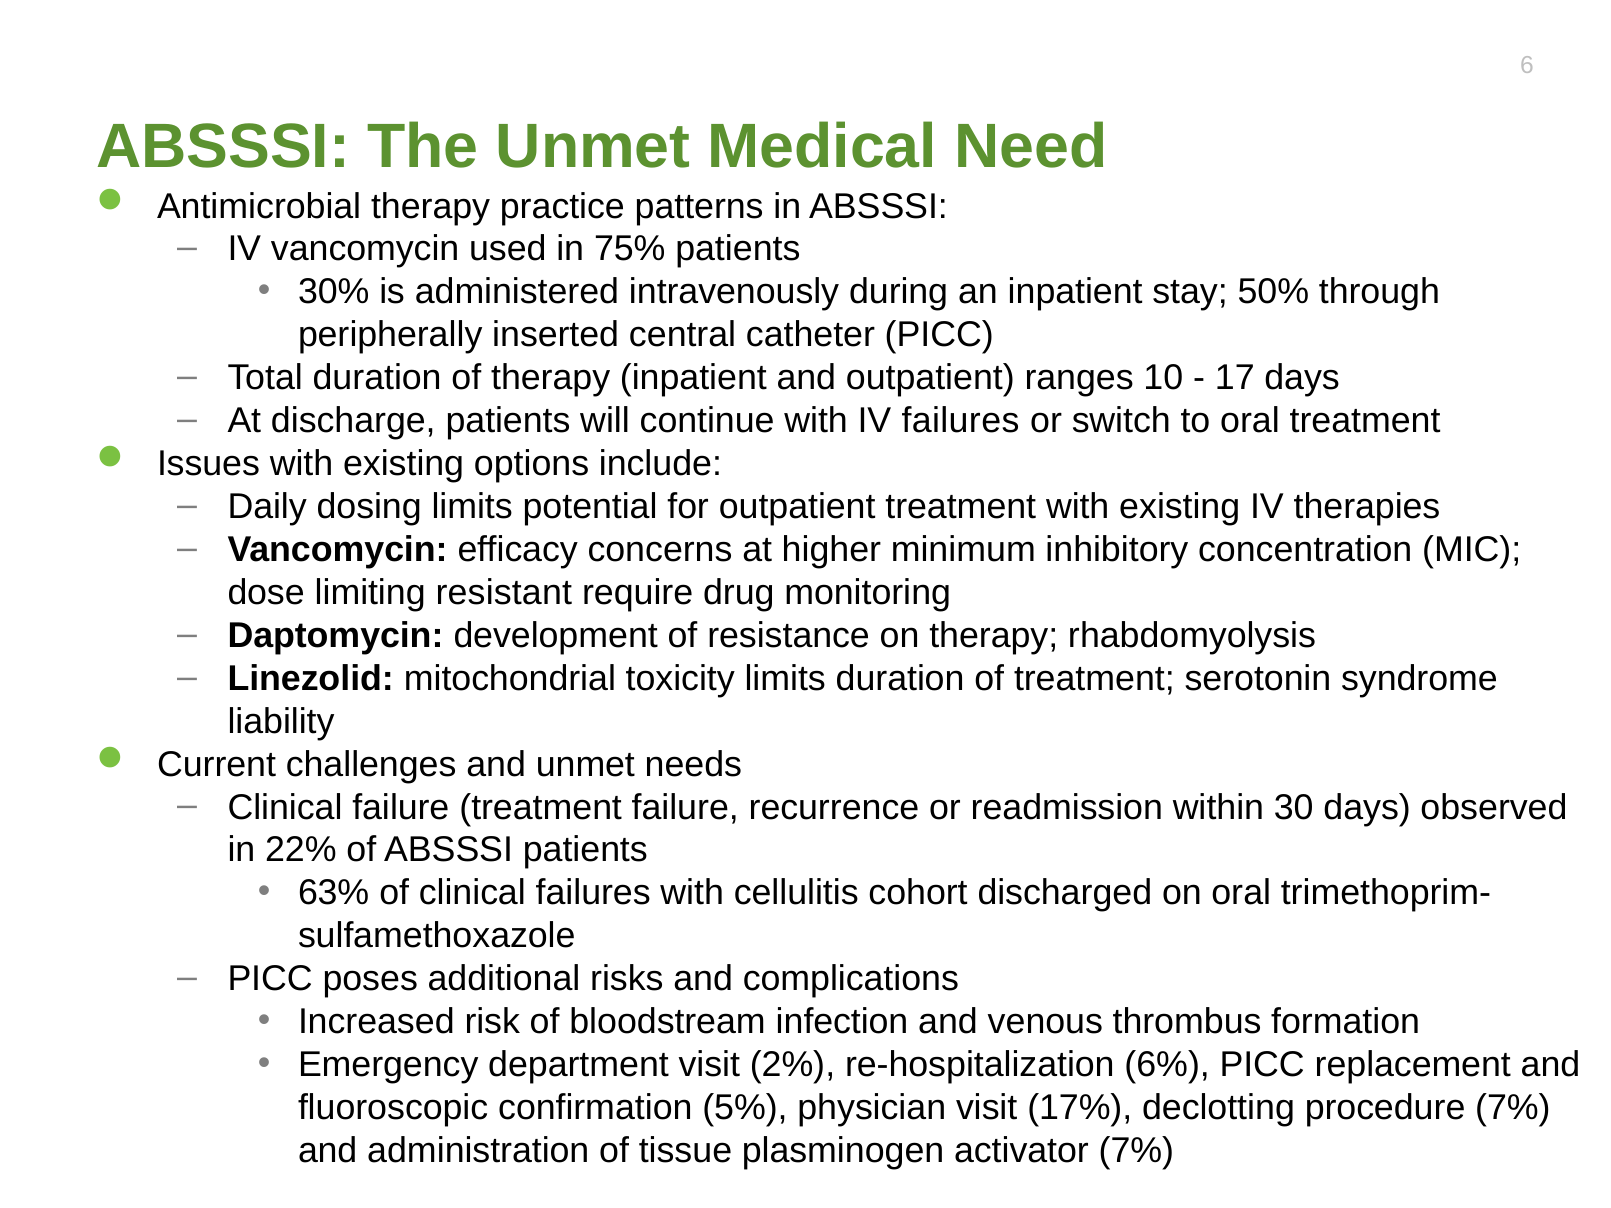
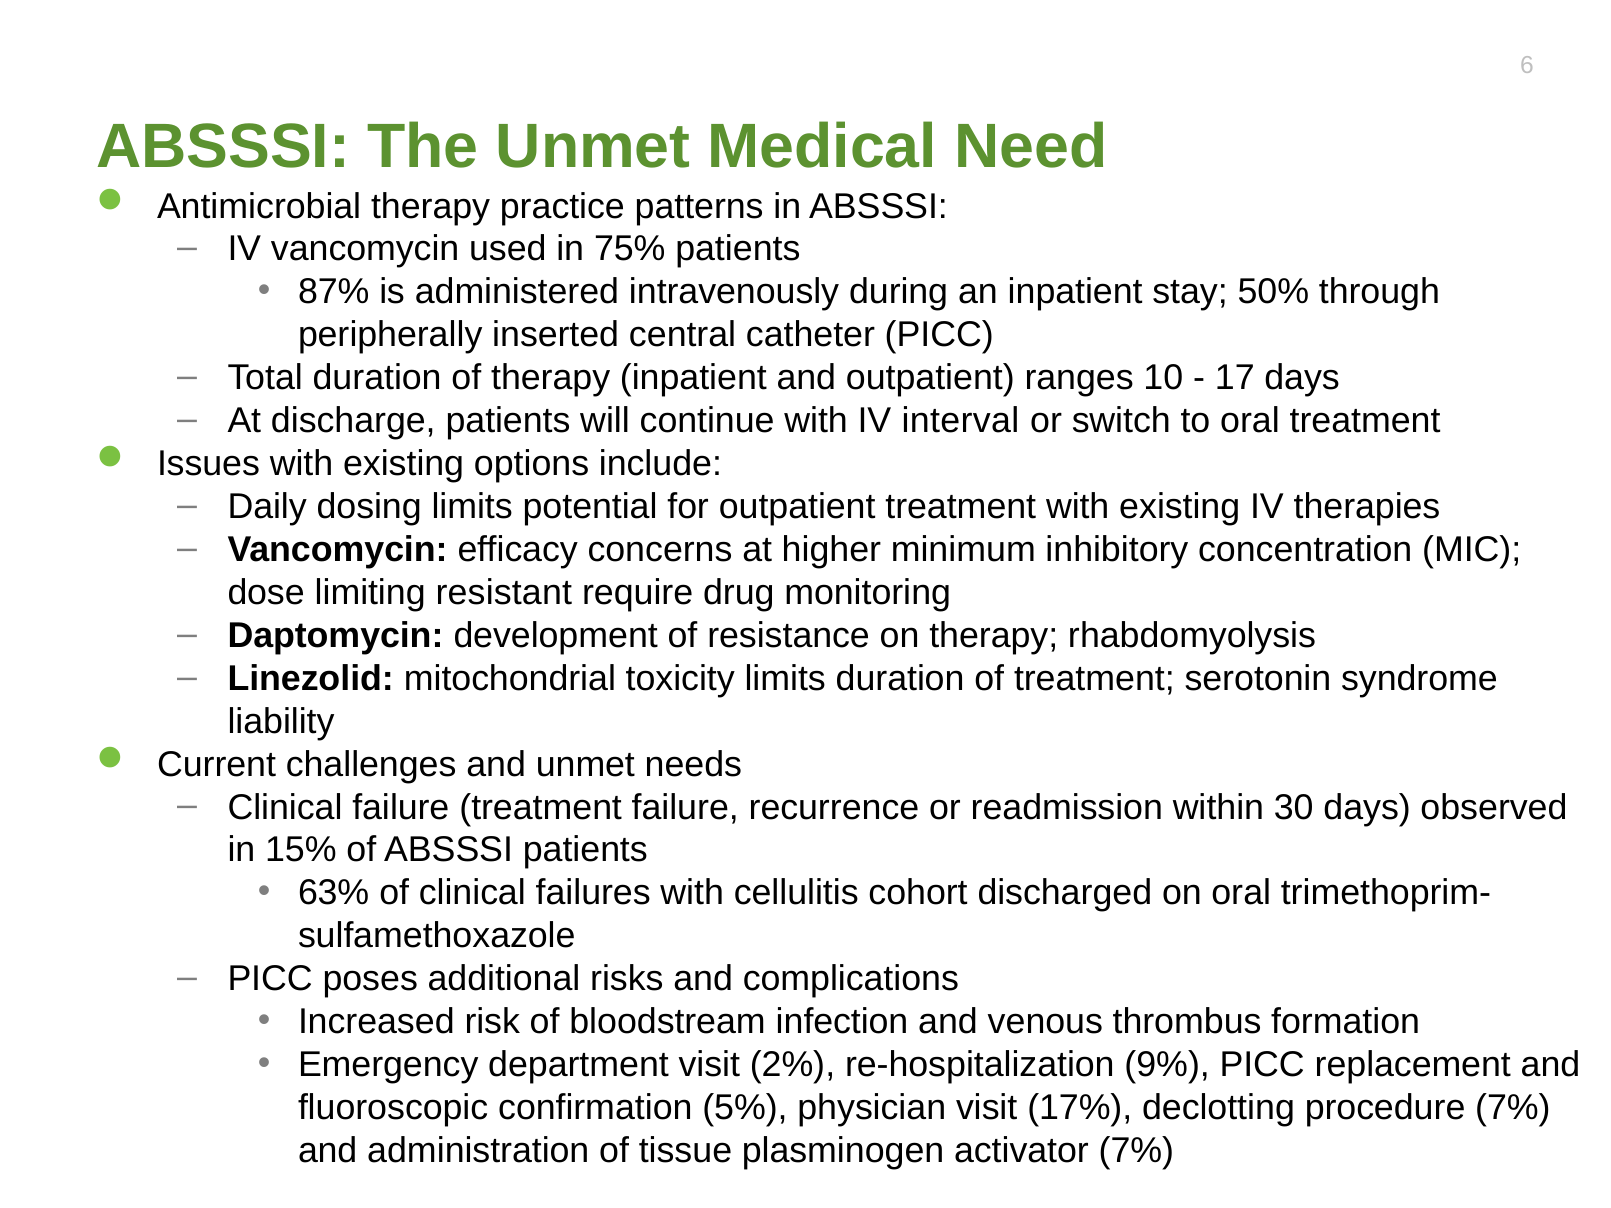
30%: 30% -> 87%
IV failures: failures -> interval
22%: 22% -> 15%
6%: 6% -> 9%
